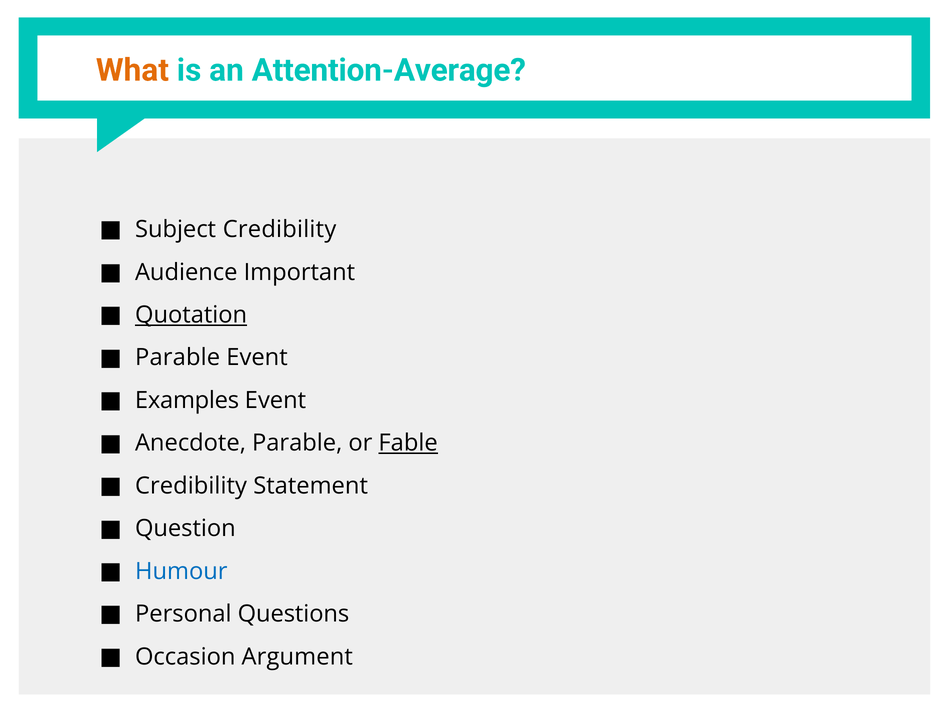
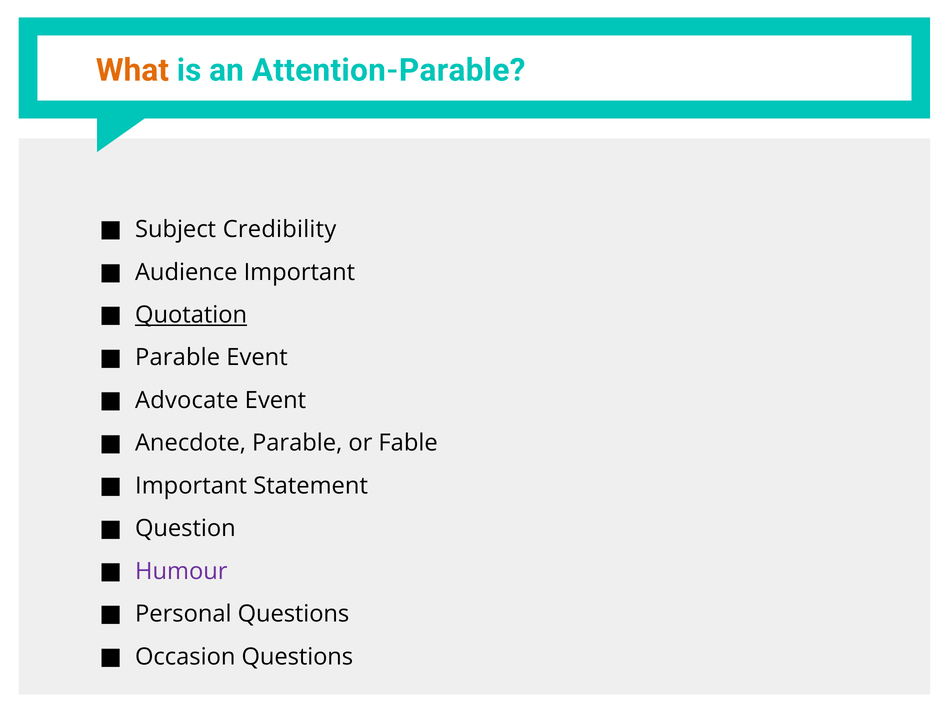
Attention-Average: Attention-Average -> Attention-Parable
Examples: Examples -> Advocate
Fable underline: present -> none
Credibility at (191, 486): Credibility -> Important
Humour colour: blue -> purple
Occasion Argument: Argument -> Questions
